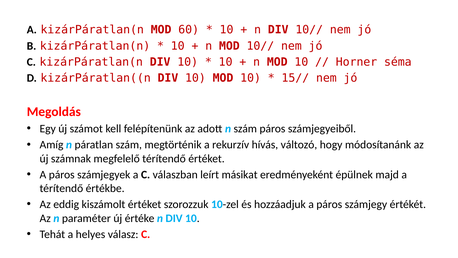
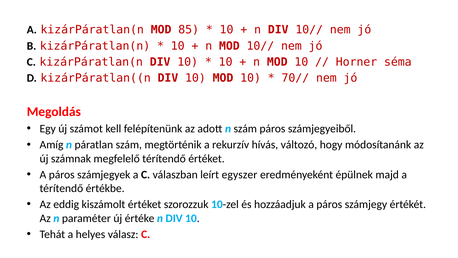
60: 60 -> 85
15//: 15// -> 70//
másikat: másikat -> egyszer
